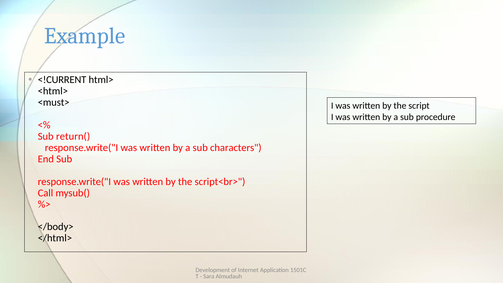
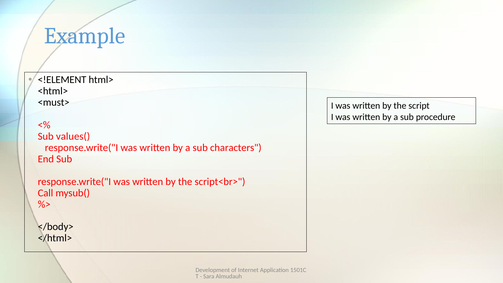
<!CURRENT: <!CURRENT -> <!ELEMENT
return(: return( -> values(
